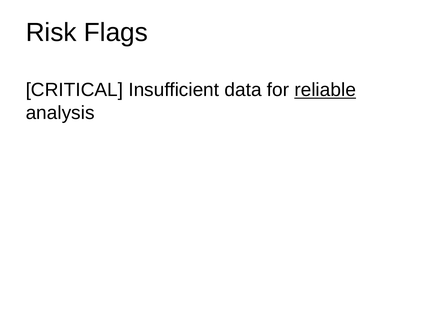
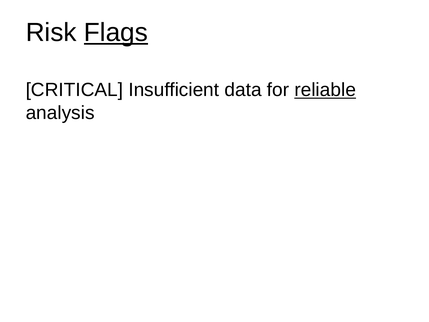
Flags underline: none -> present
